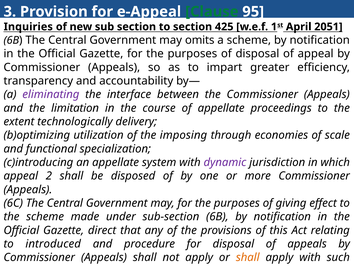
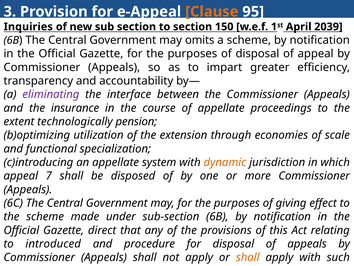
Clause colour: green -> orange
425: 425 -> 150
2051: 2051 -> 2039
limitation: limitation -> insurance
delivery: delivery -> pension
imposing: imposing -> extension
dynamic colour: purple -> orange
2: 2 -> 7
